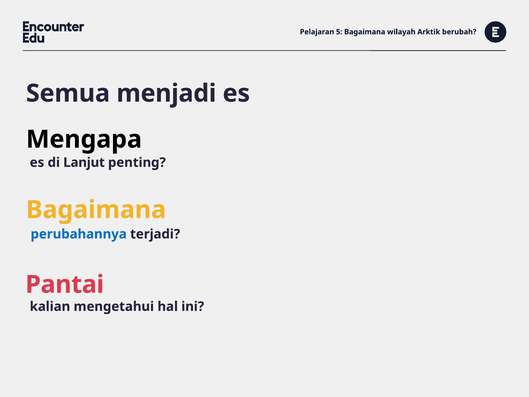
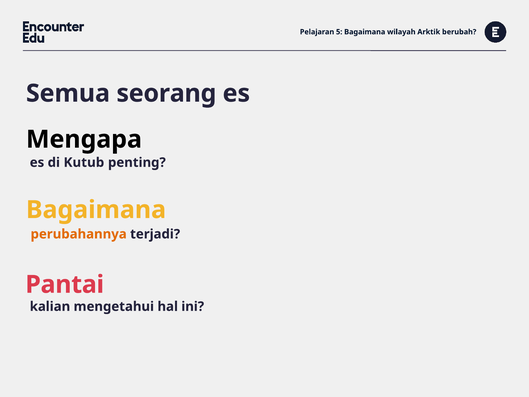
menjadi: menjadi -> seorang
Lanjut: Lanjut -> Kutub
perubahannya colour: blue -> orange
